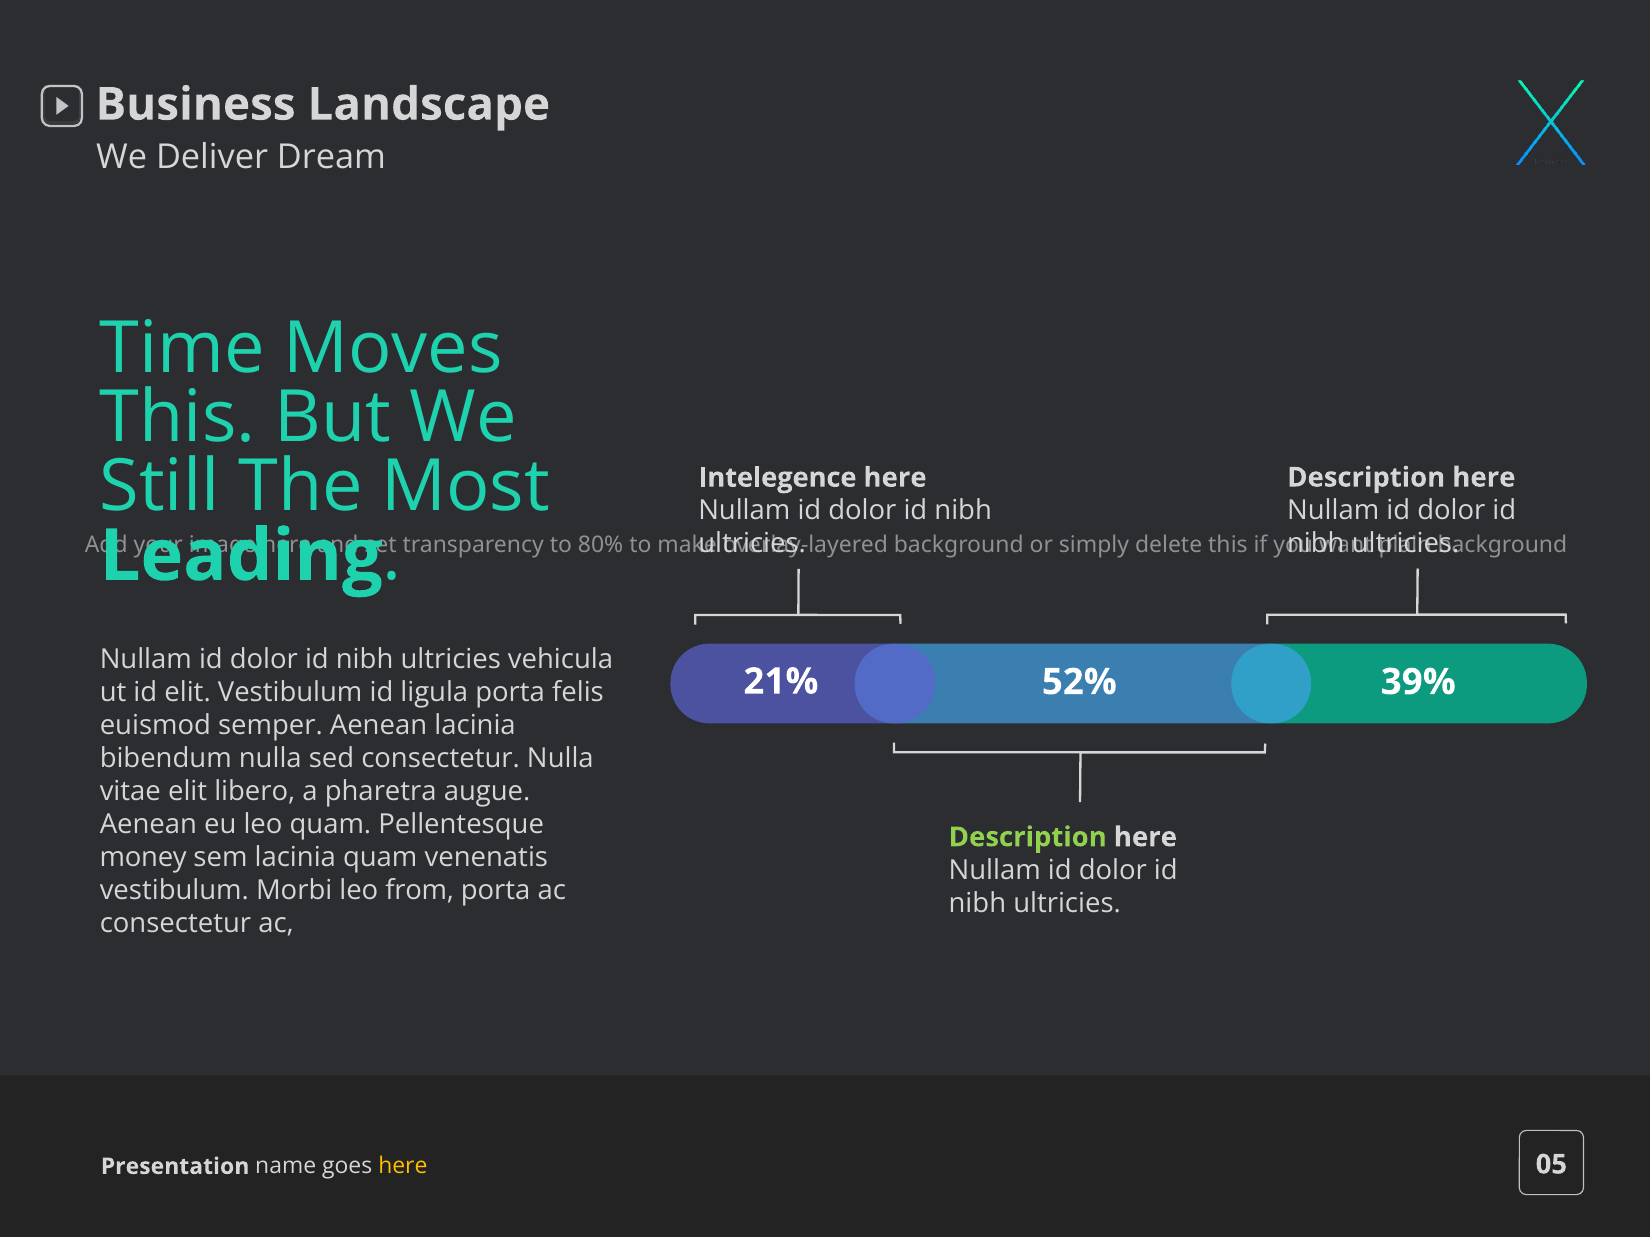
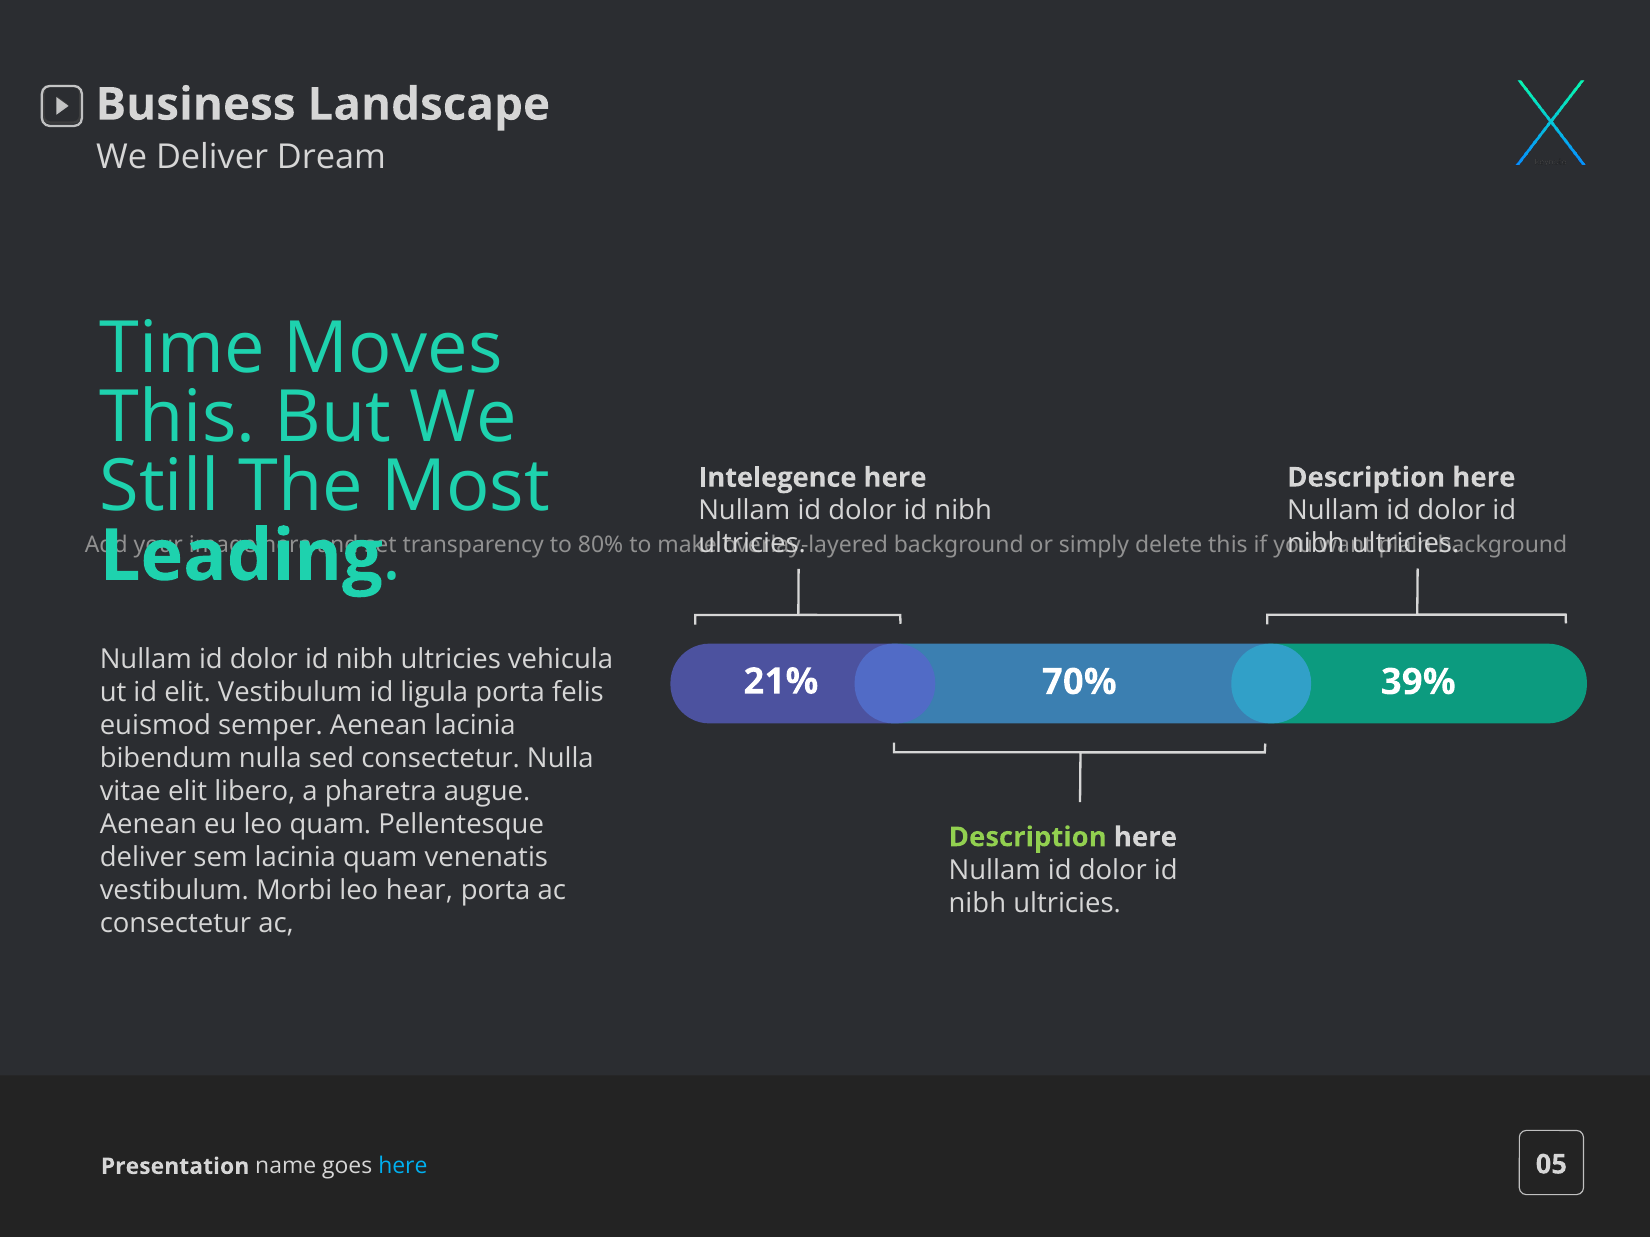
52%: 52% -> 70%
money at (143, 858): money -> deliver
from: from -> hear
here at (403, 1167) colour: yellow -> light blue
